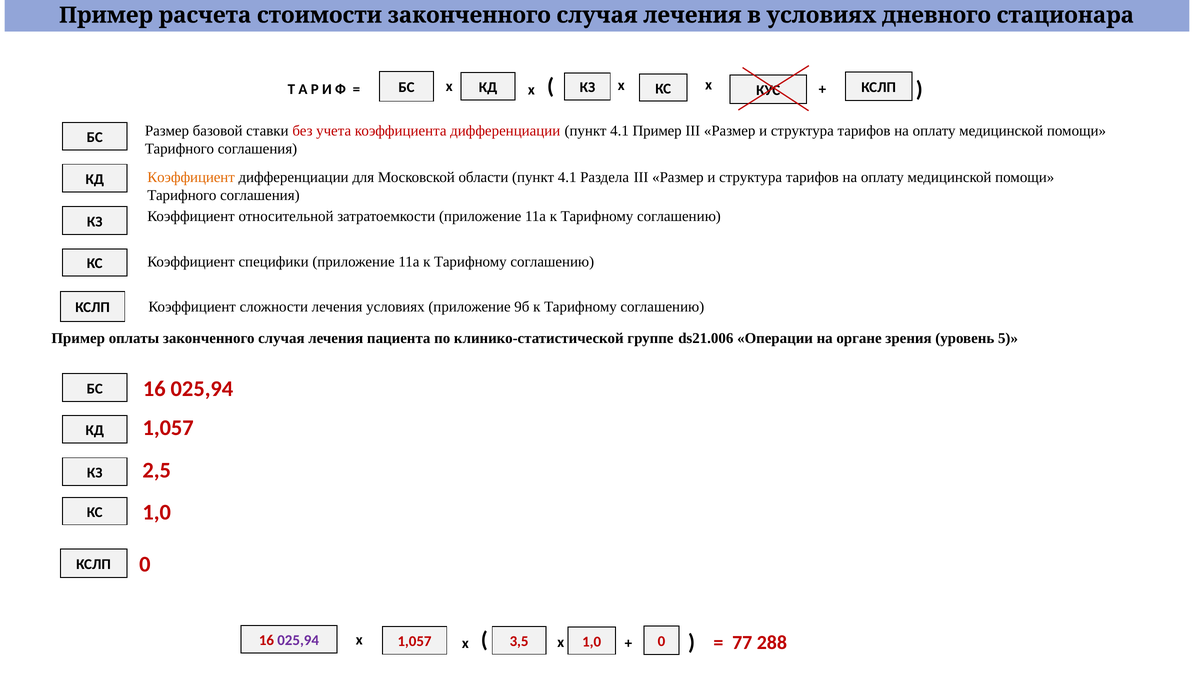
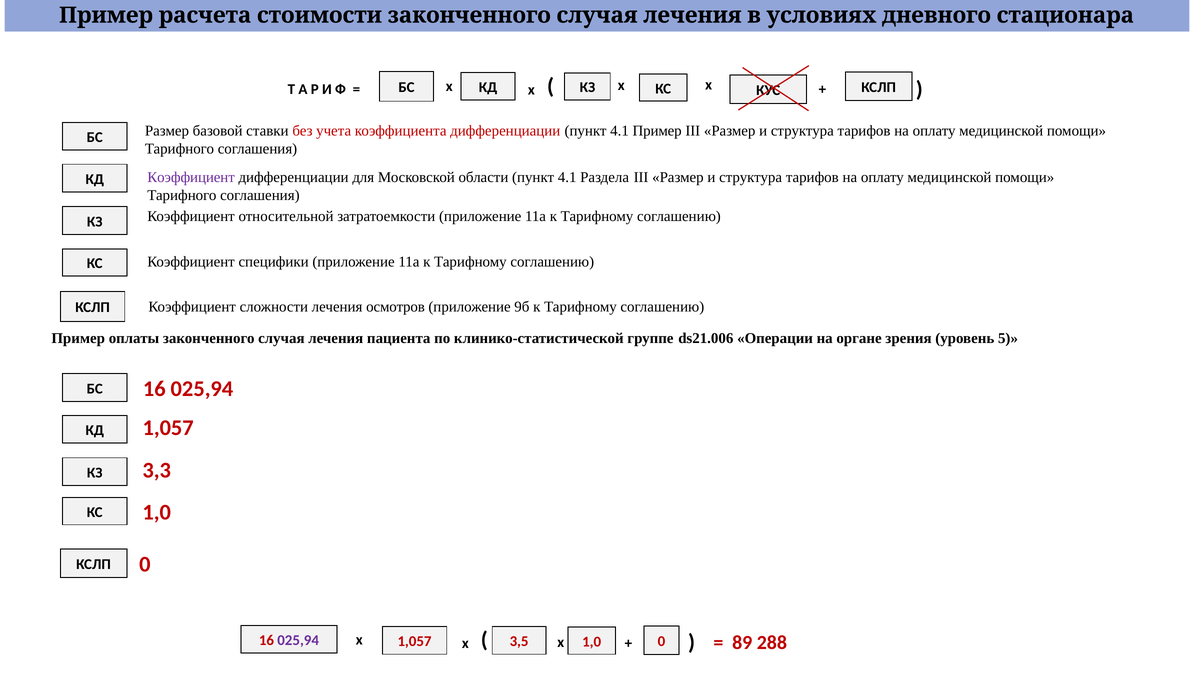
Коэффициент at (191, 177) colour: orange -> purple
лечения условиях: условиях -> осмотров
2,5: 2,5 -> 3,3
77: 77 -> 89
